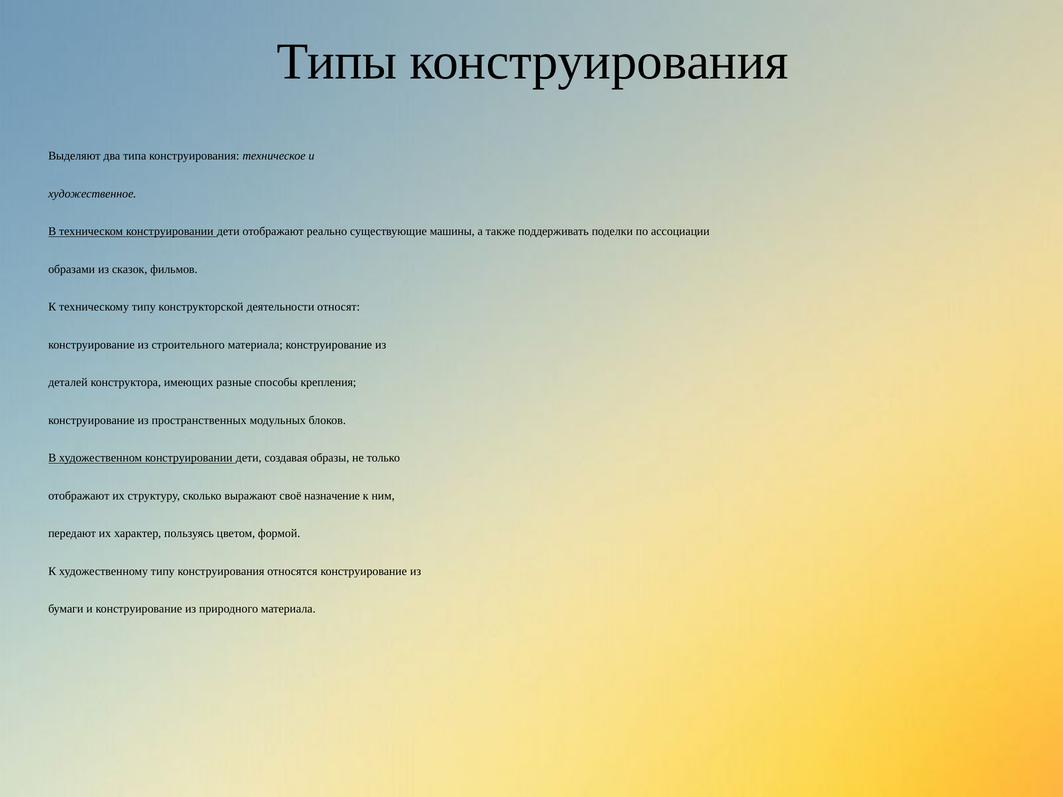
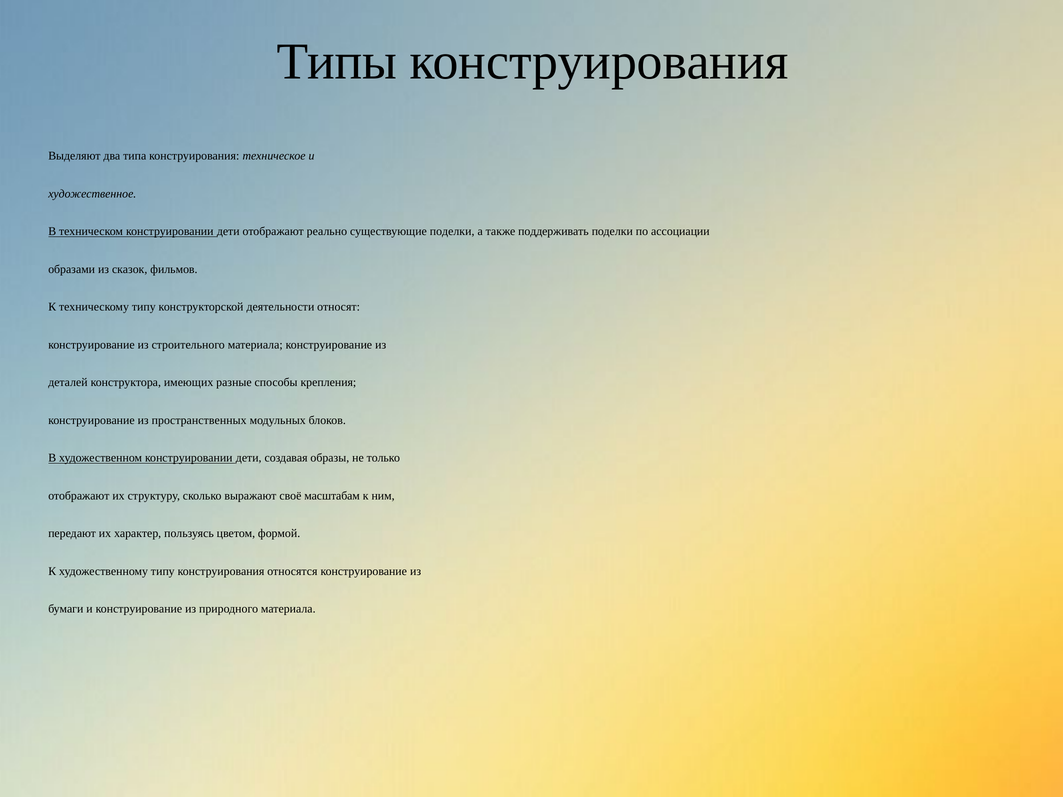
существующие машины: машины -> поделки
назначение: назначение -> масштабам
